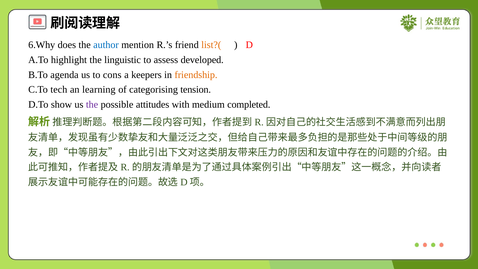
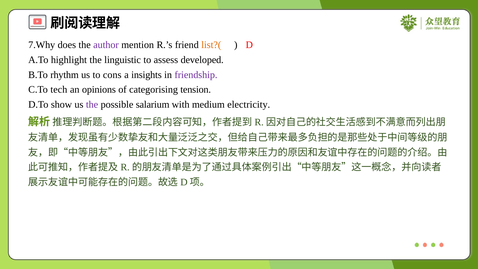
6.Why: 6.Why -> 7.Why
author colour: blue -> purple
agenda: agenda -> rhythm
keepers: keepers -> insights
friendship colour: orange -> purple
learning: learning -> opinions
attitudes: attitudes -> salarium
completed: completed -> electricity
